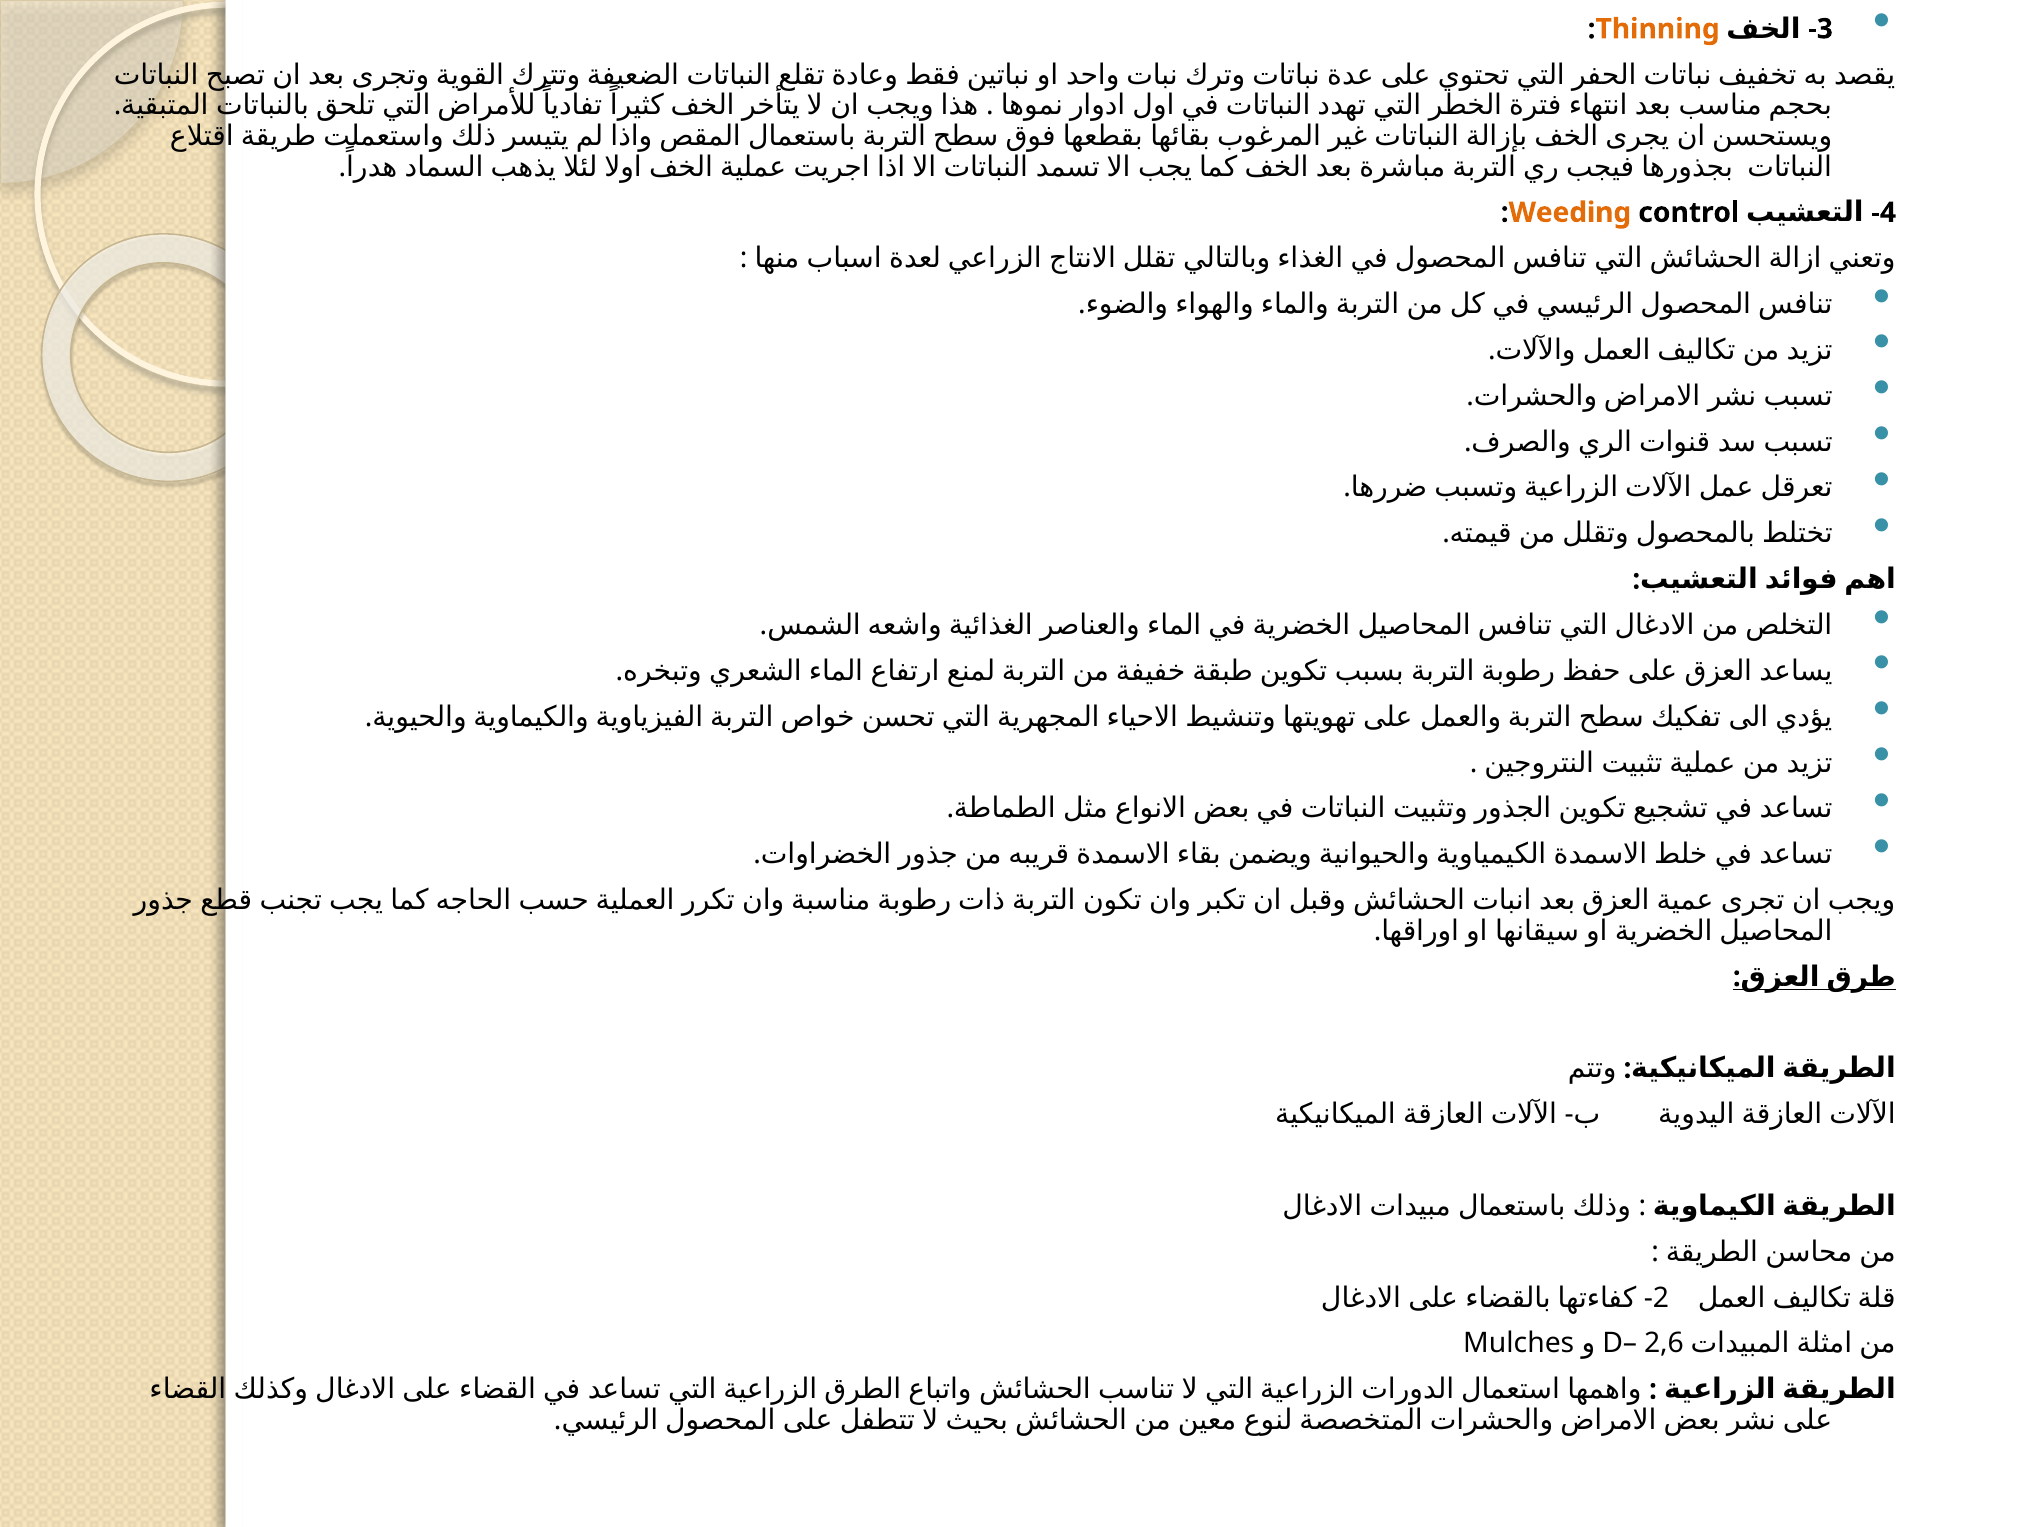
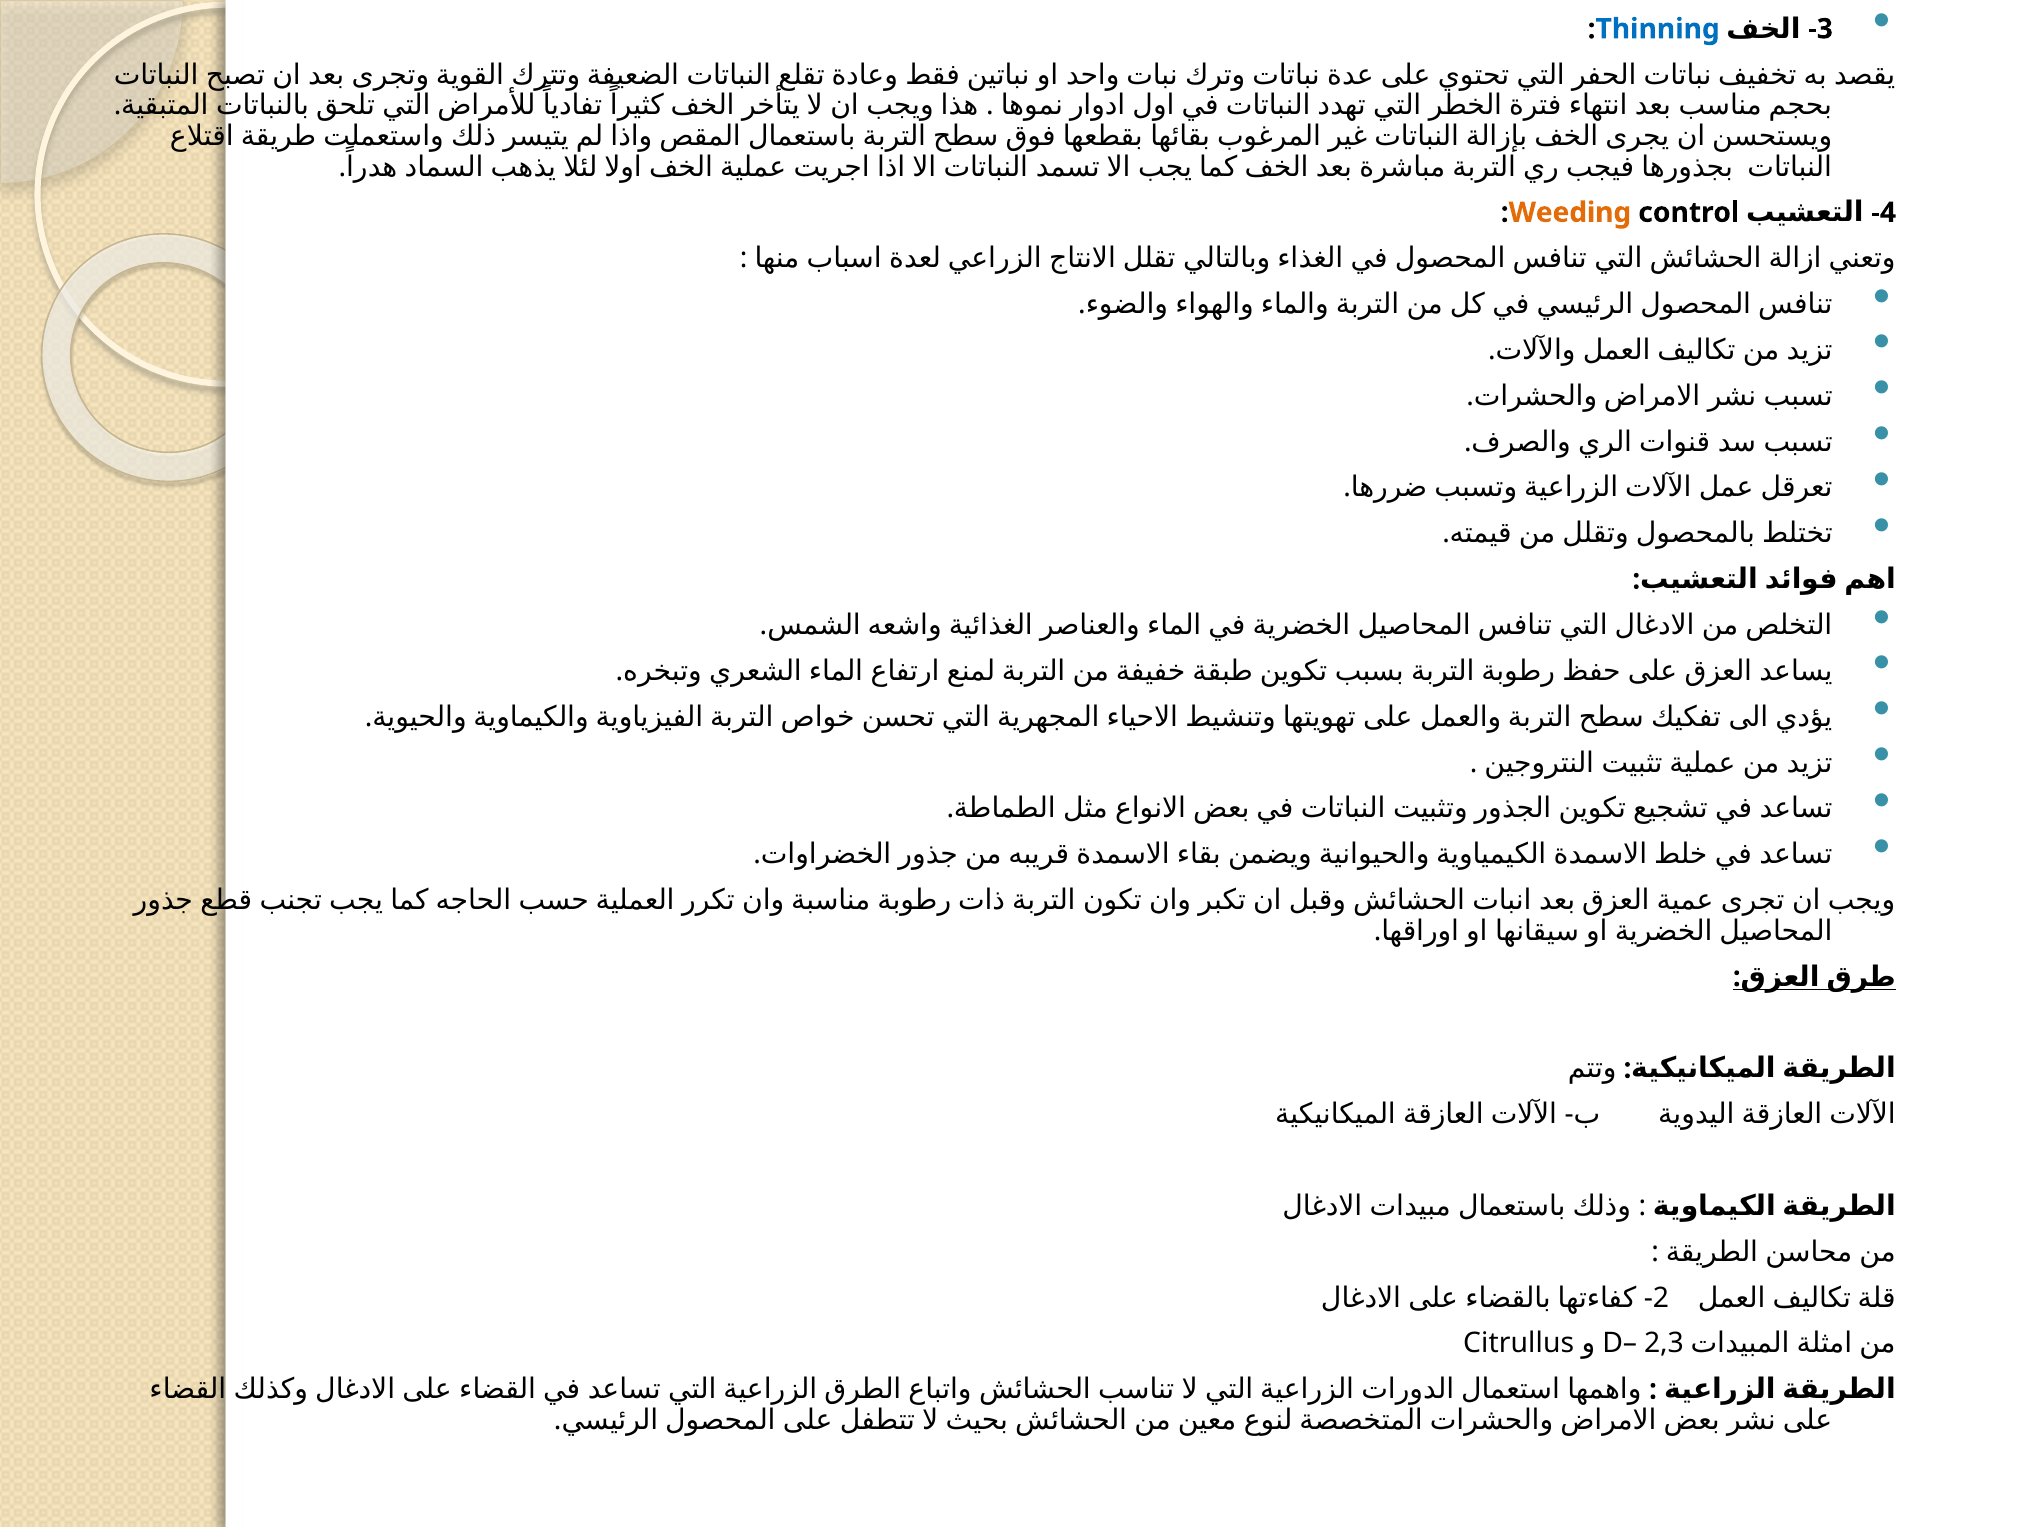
Thinning colour: orange -> blue
Mulches: Mulches -> Citrullus
2,6: 2,6 -> 2,3
